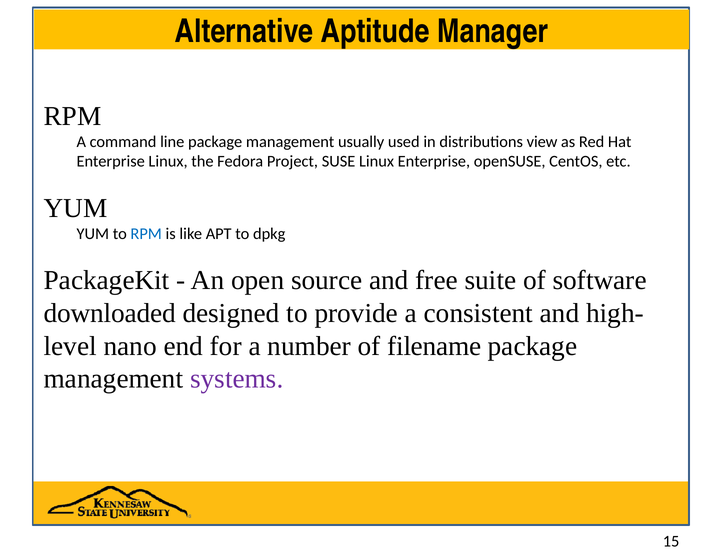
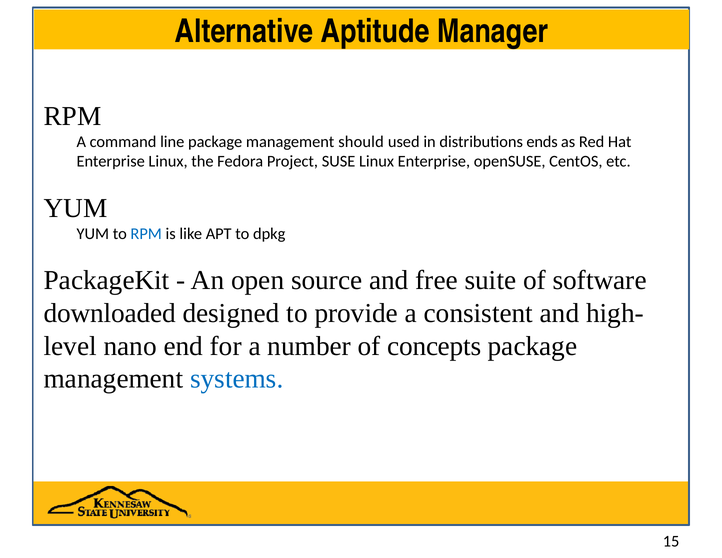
usually: usually -> should
view: view -> ends
filename: filename -> concepts
systems colour: purple -> blue
